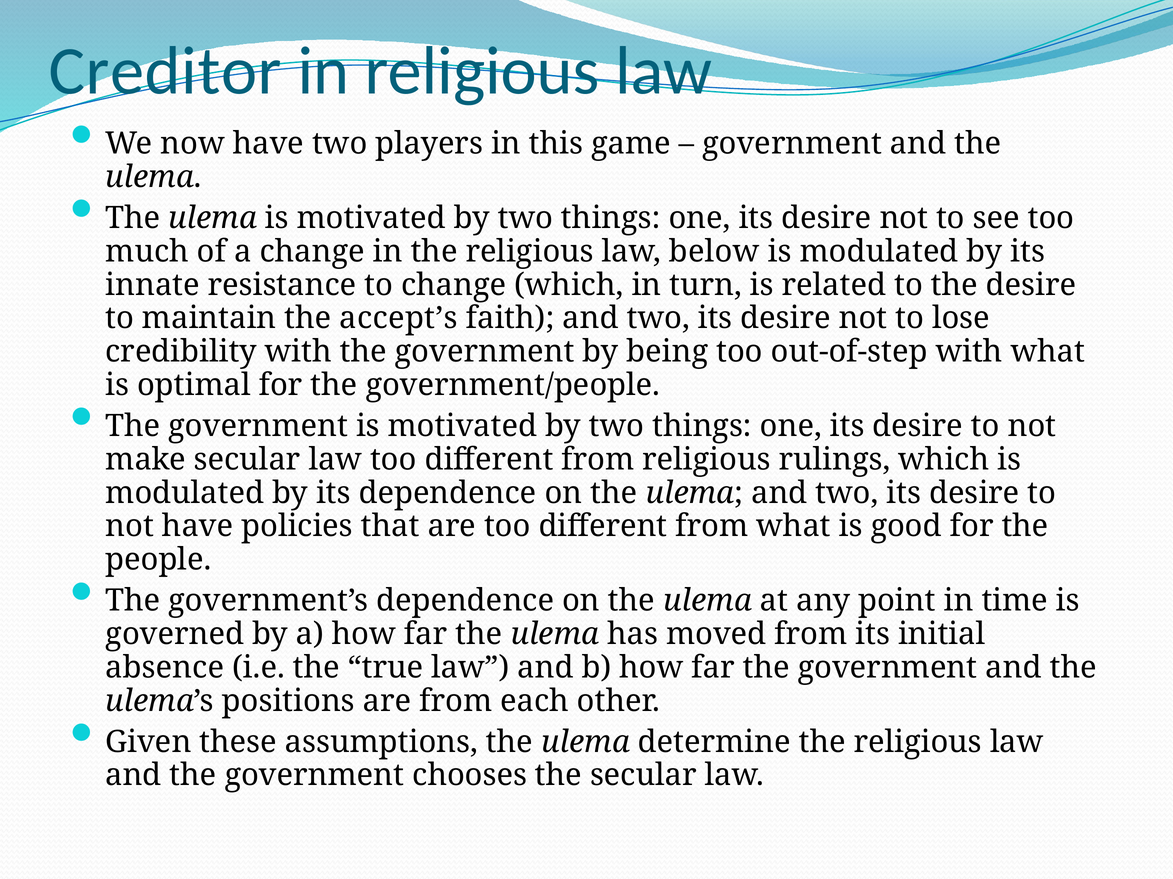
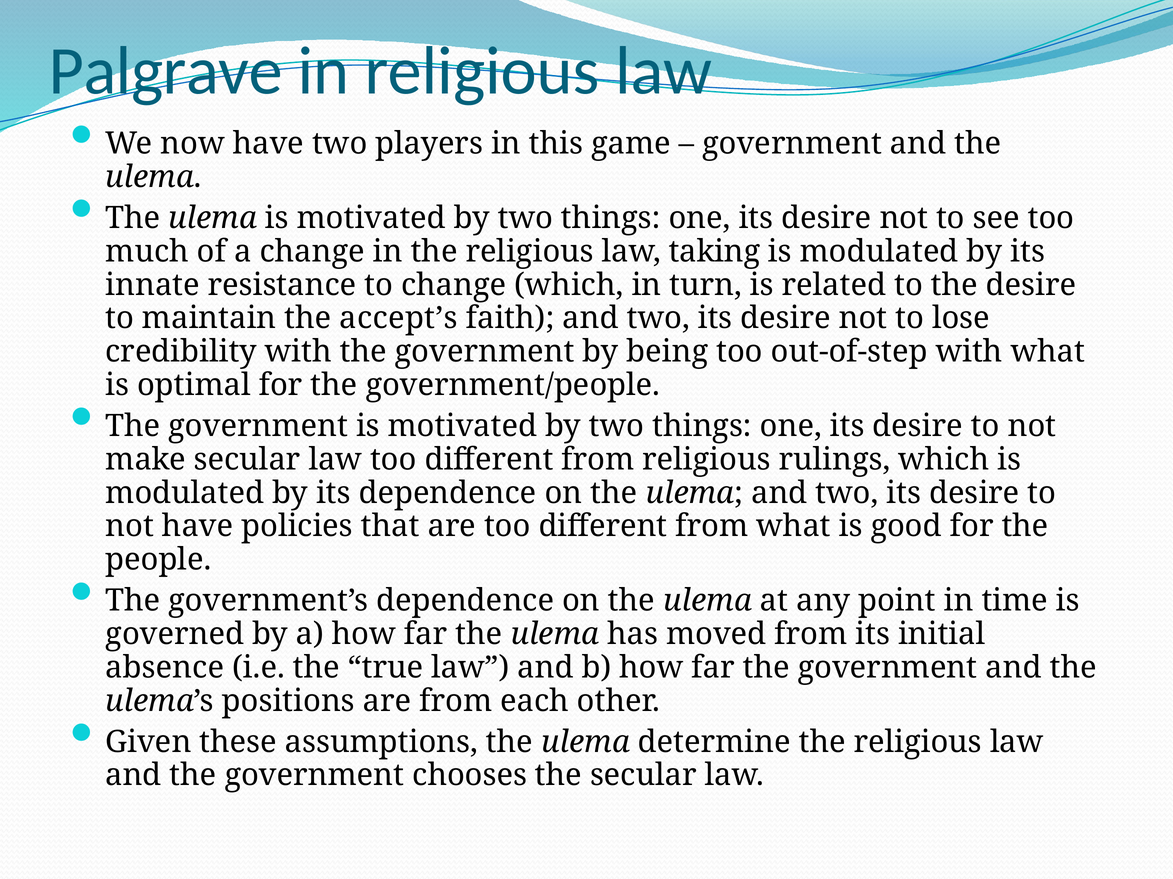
Creditor: Creditor -> Palgrave
below: below -> taking
